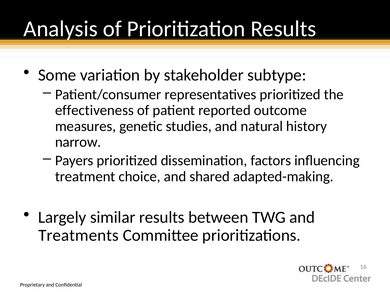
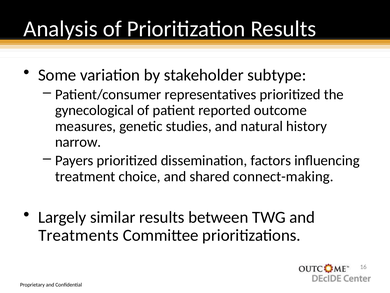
effectiveness: effectiveness -> gynecological
adapted-making: adapted-making -> connect-making
